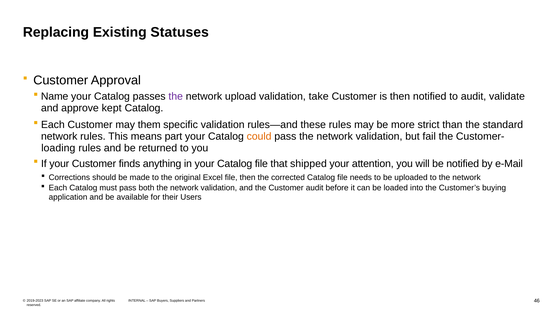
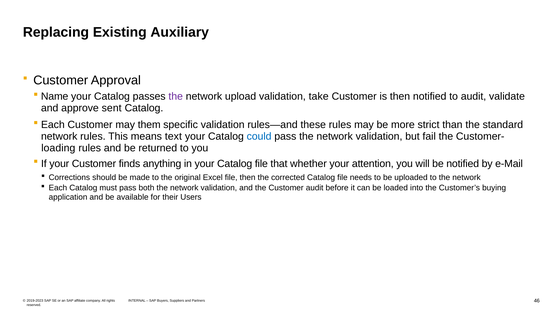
Statuses: Statuses -> Auxiliary
kept: kept -> sent
part: part -> text
could colour: orange -> blue
shipped: shipped -> whether
